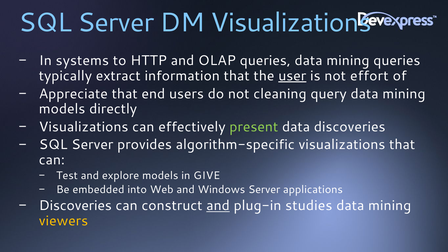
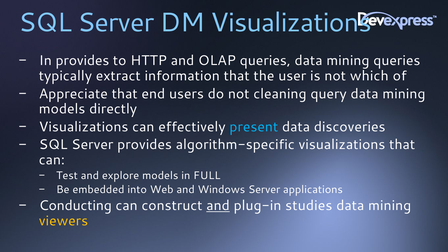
In systems: systems -> provides
user underline: present -> none
effort: effort -> which
present colour: light green -> light blue
GIVE: GIVE -> FULL
Discoveries at (75, 206): Discoveries -> Conducting
